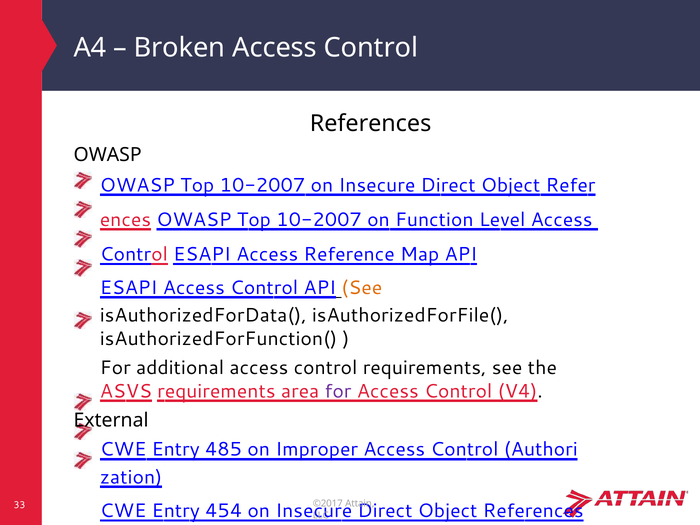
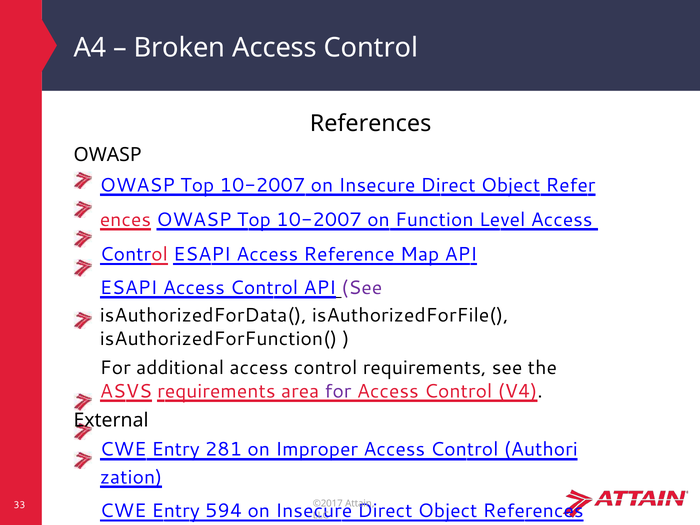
See at (362, 288) colour: orange -> purple
485: 485 -> 281
454: 454 -> 594
